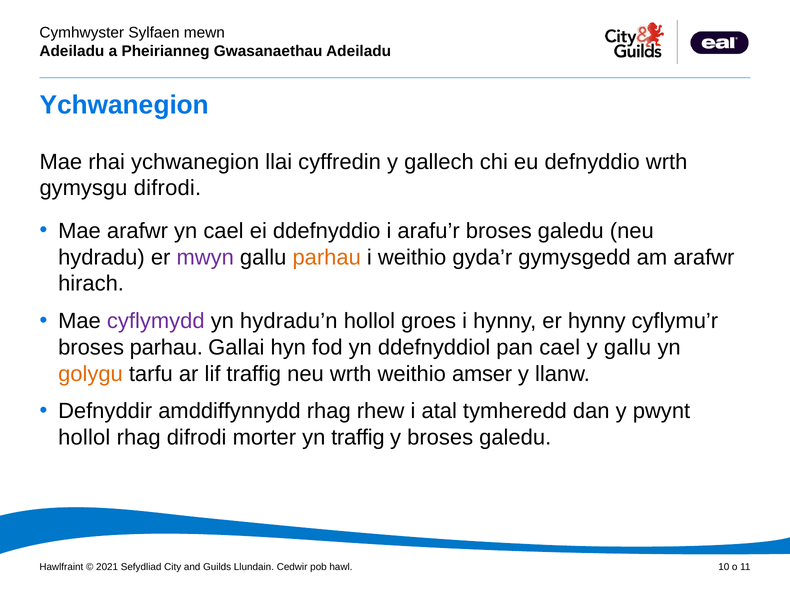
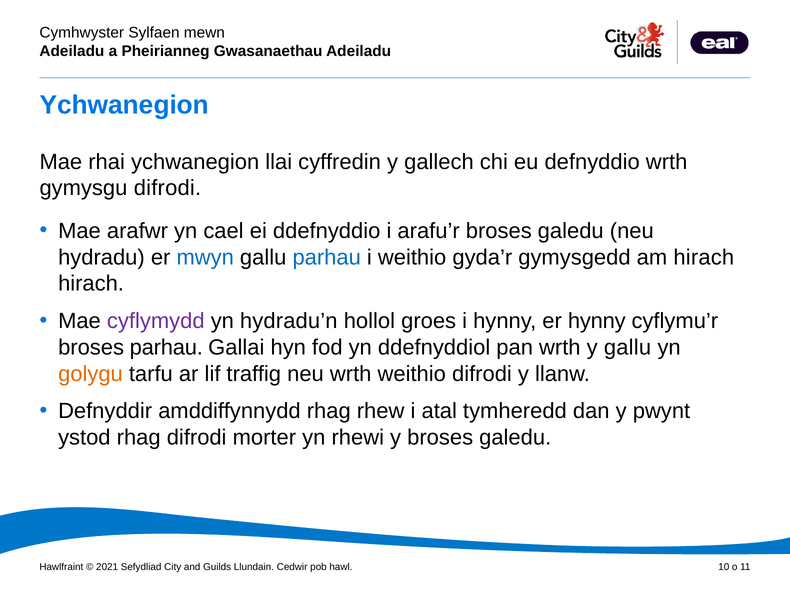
mwyn colour: purple -> blue
parhau at (327, 257) colour: orange -> blue
am arafwr: arafwr -> hirach
pan cael: cael -> wrth
weithio amser: amser -> difrodi
hollol at (84, 437): hollol -> ystod
yn traffig: traffig -> rhewi
